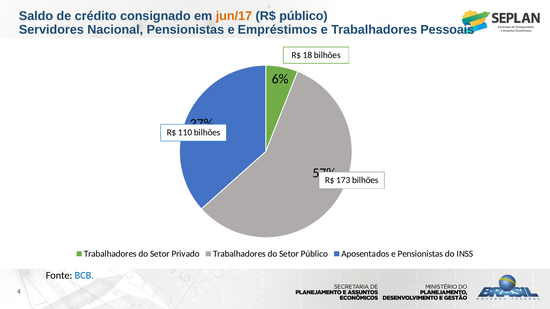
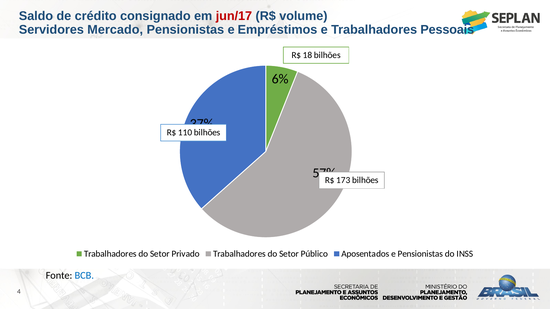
jun/17 colour: orange -> red
R$ público: público -> volume
Nacional: Nacional -> Mercado
